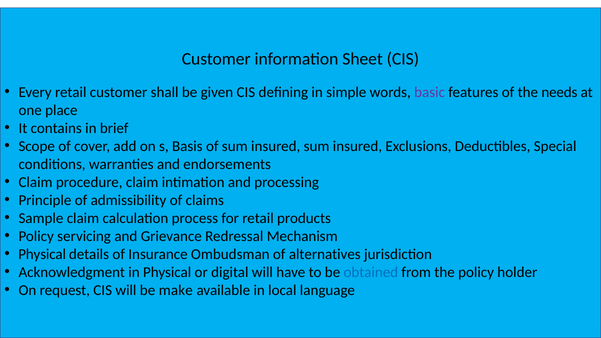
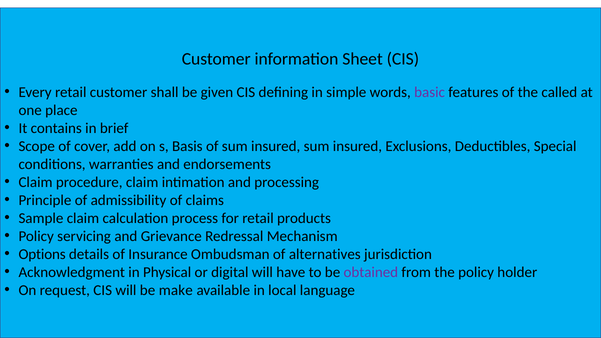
needs: needs -> called
Physical at (42, 254): Physical -> Options
obtained colour: blue -> purple
